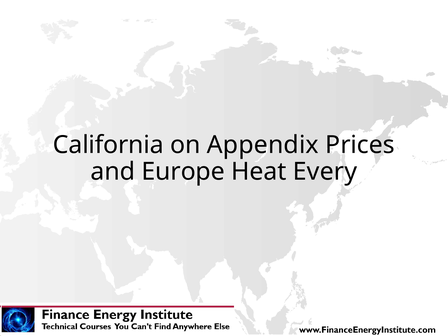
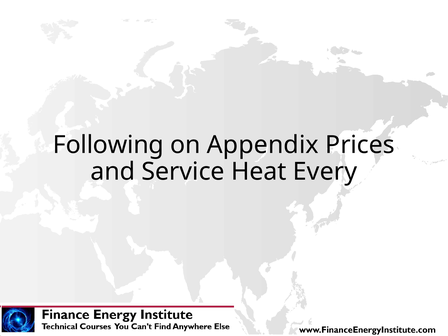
California: California -> Following
Europe: Europe -> Service
